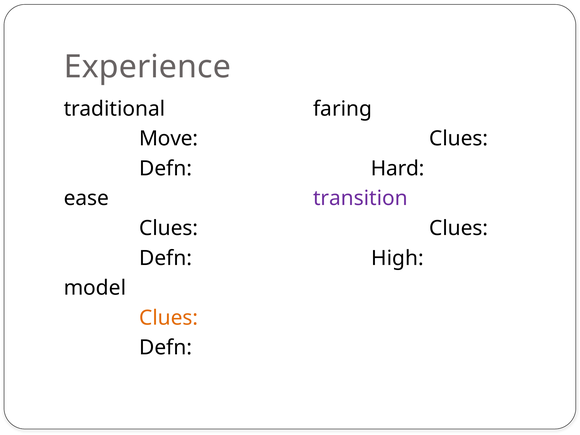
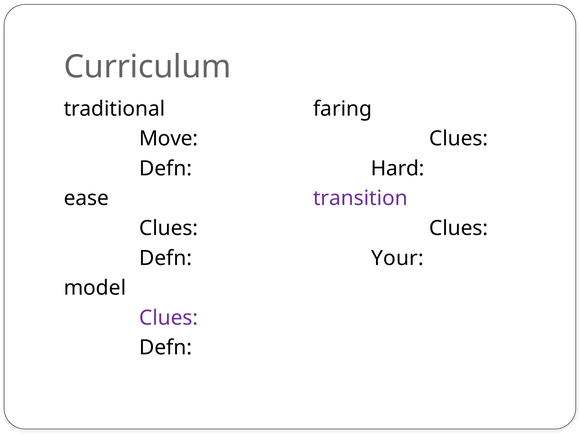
Experience: Experience -> Curriculum
High: High -> Your
Clues at (169, 318) colour: orange -> purple
